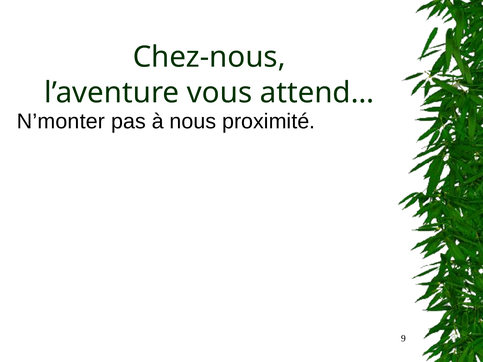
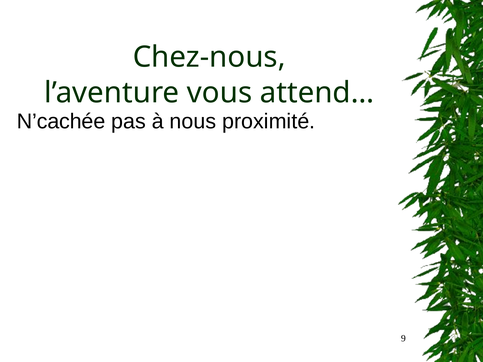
N’monter: N’monter -> N’cachée
